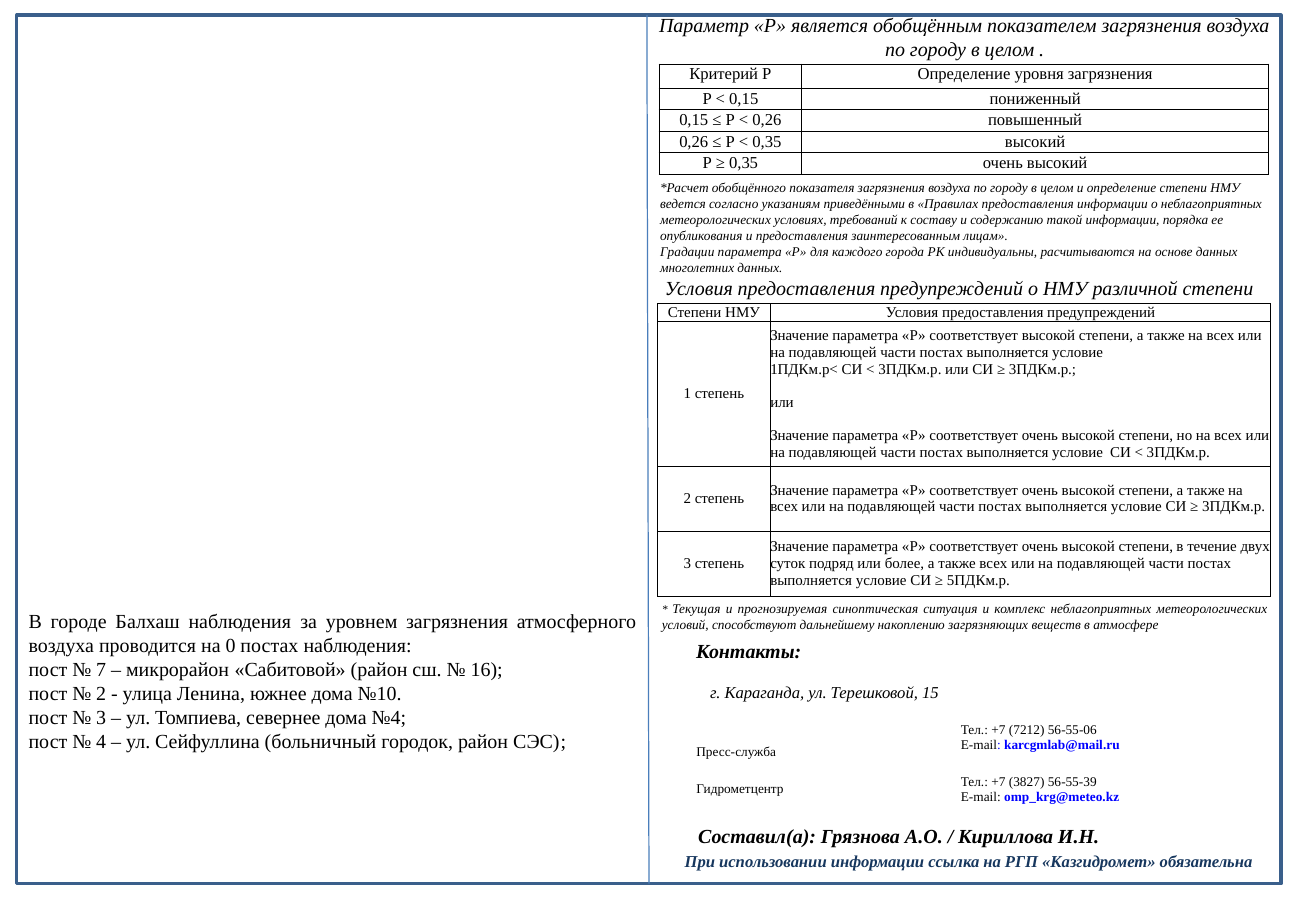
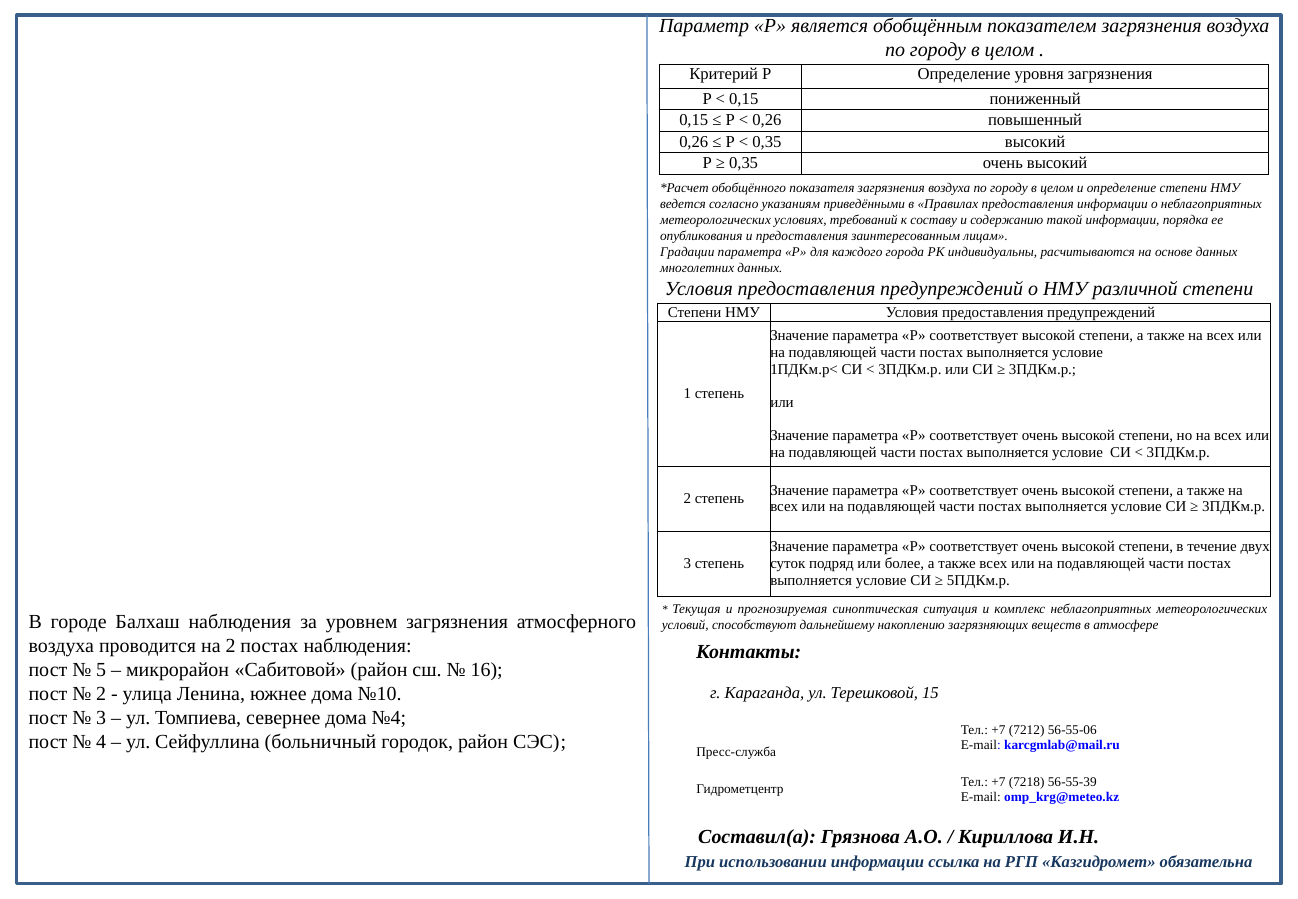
на 0: 0 -> 2
7: 7 -> 5
3827: 3827 -> 7218
